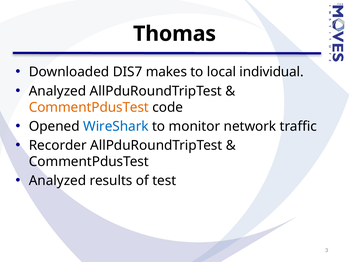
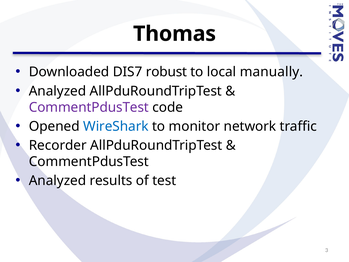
makes: makes -> robust
individual: individual -> manually
CommentPdusTest at (89, 107) colour: orange -> purple
